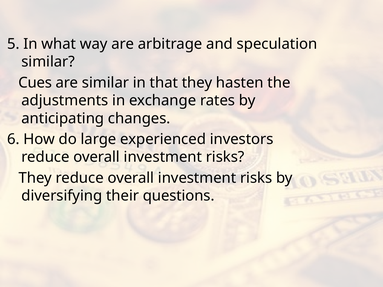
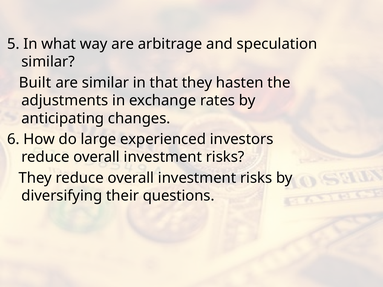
Cues: Cues -> Built
